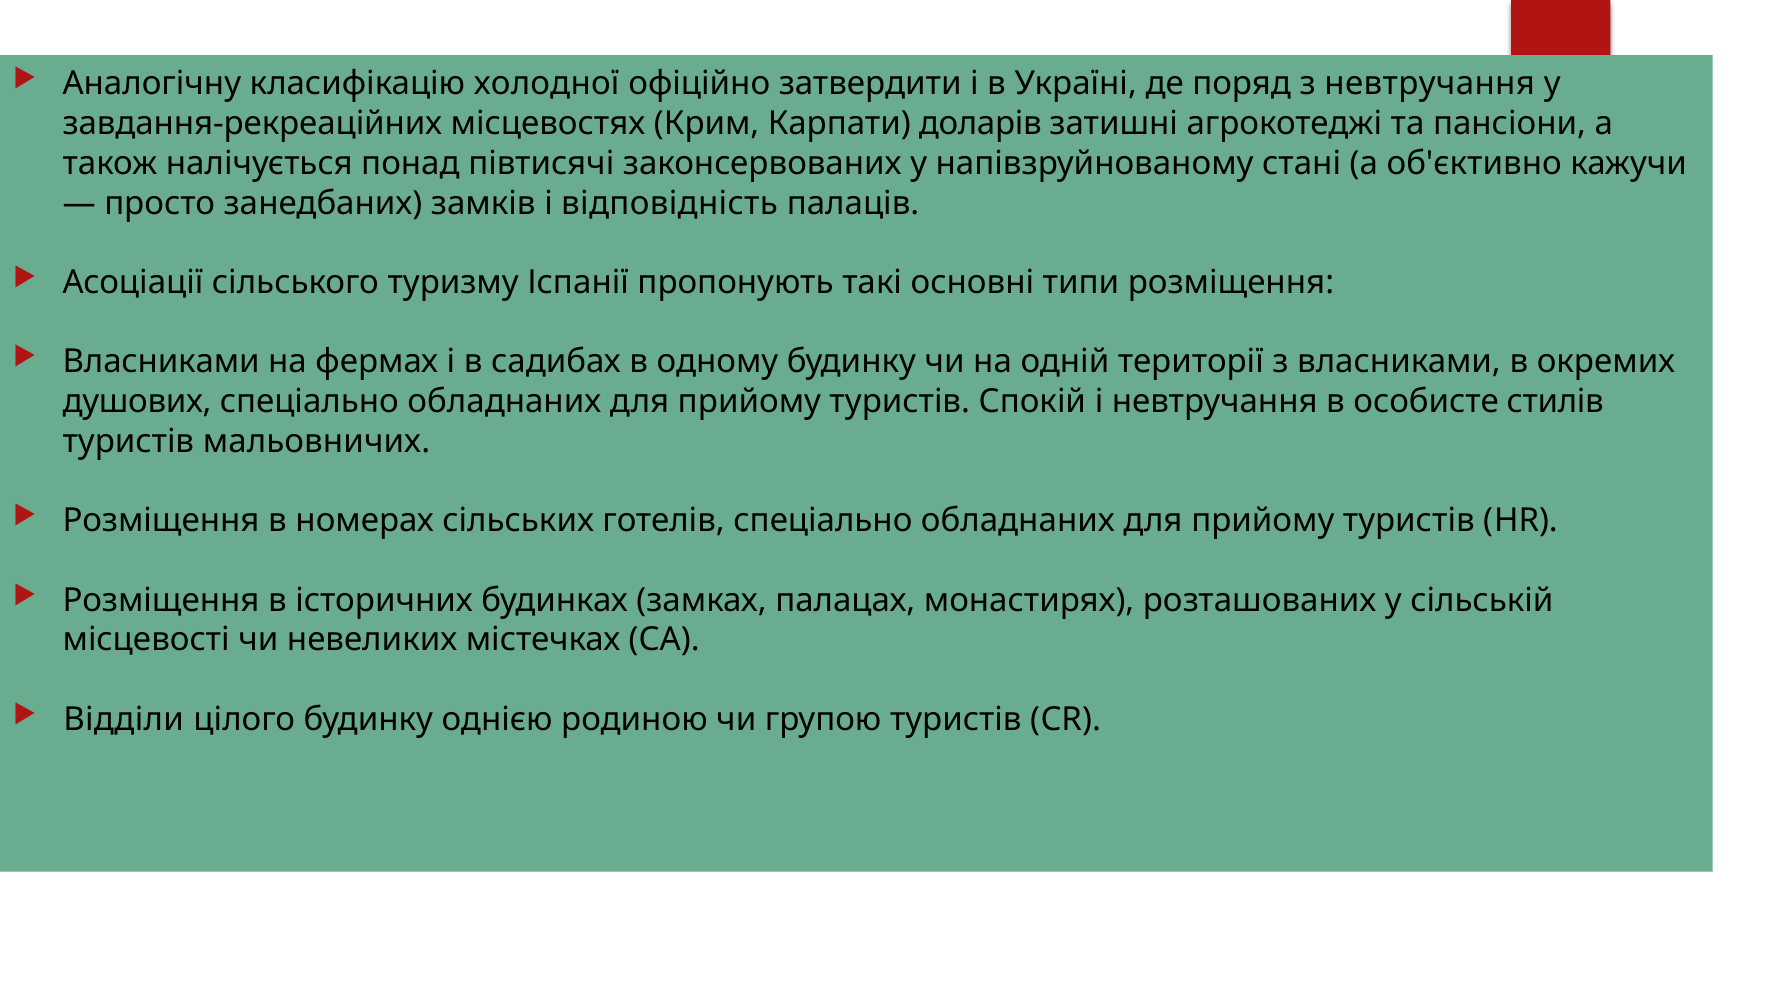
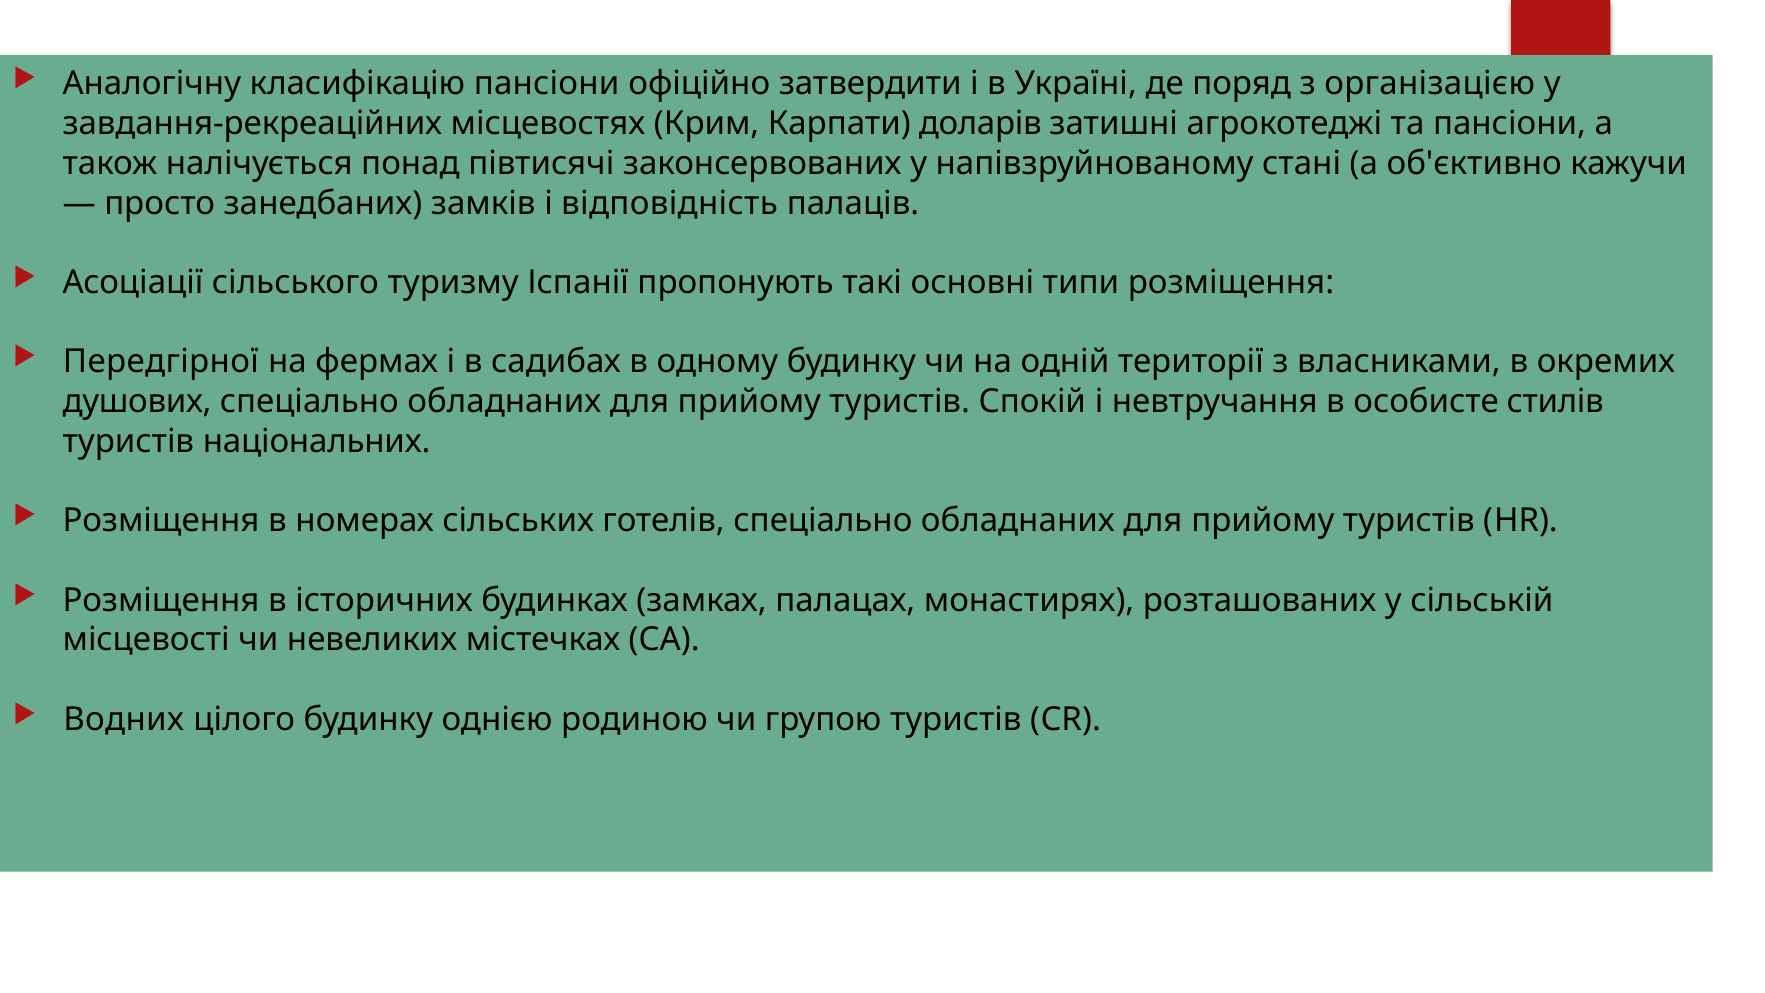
класифікацію холодної: холодної -> пансіони
з невтручання: невтручання -> організацією
Власниками at (161, 362): Власниками -> Передгірної
мальовничих: мальовничих -> національних
Відділи: Відділи -> Водних
